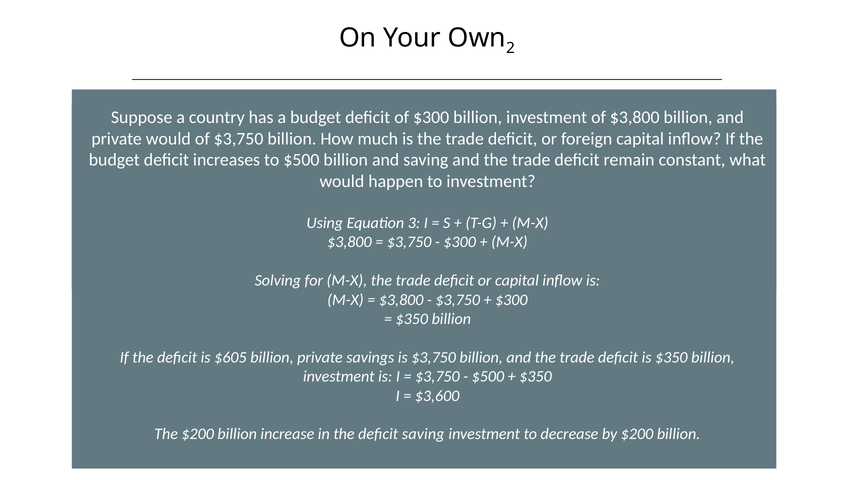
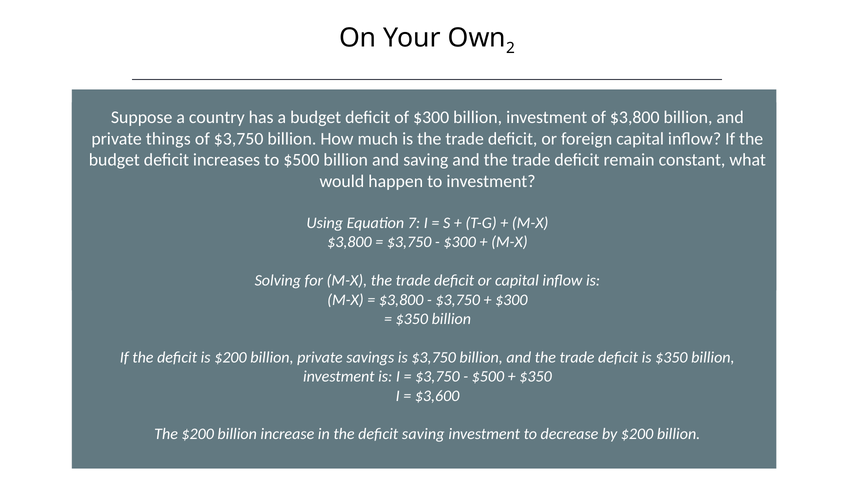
private would: would -> things
3: 3 -> 7
is $605: $605 -> $200
